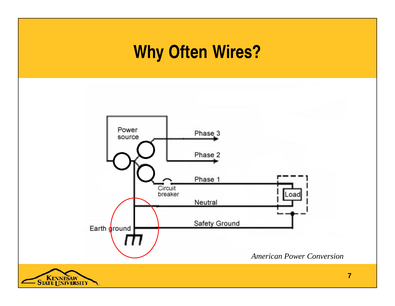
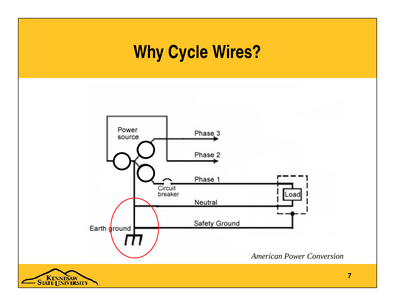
Often: Often -> Cycle
